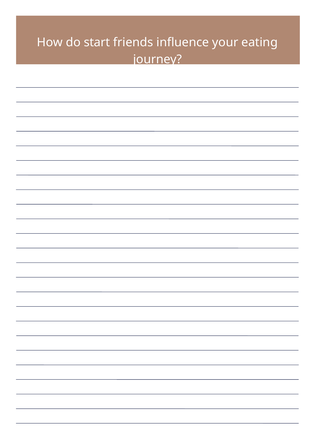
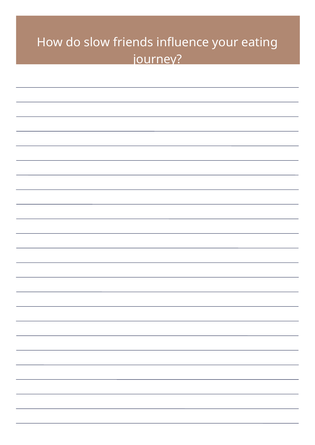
start: start -> slow
